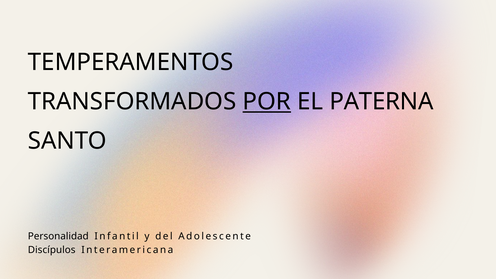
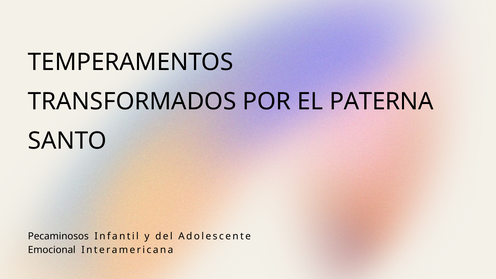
POR underline: present -> none
Personalidad: Personalidad -> Pecaminosos
Discípulos: Discípulos -> Emocional
